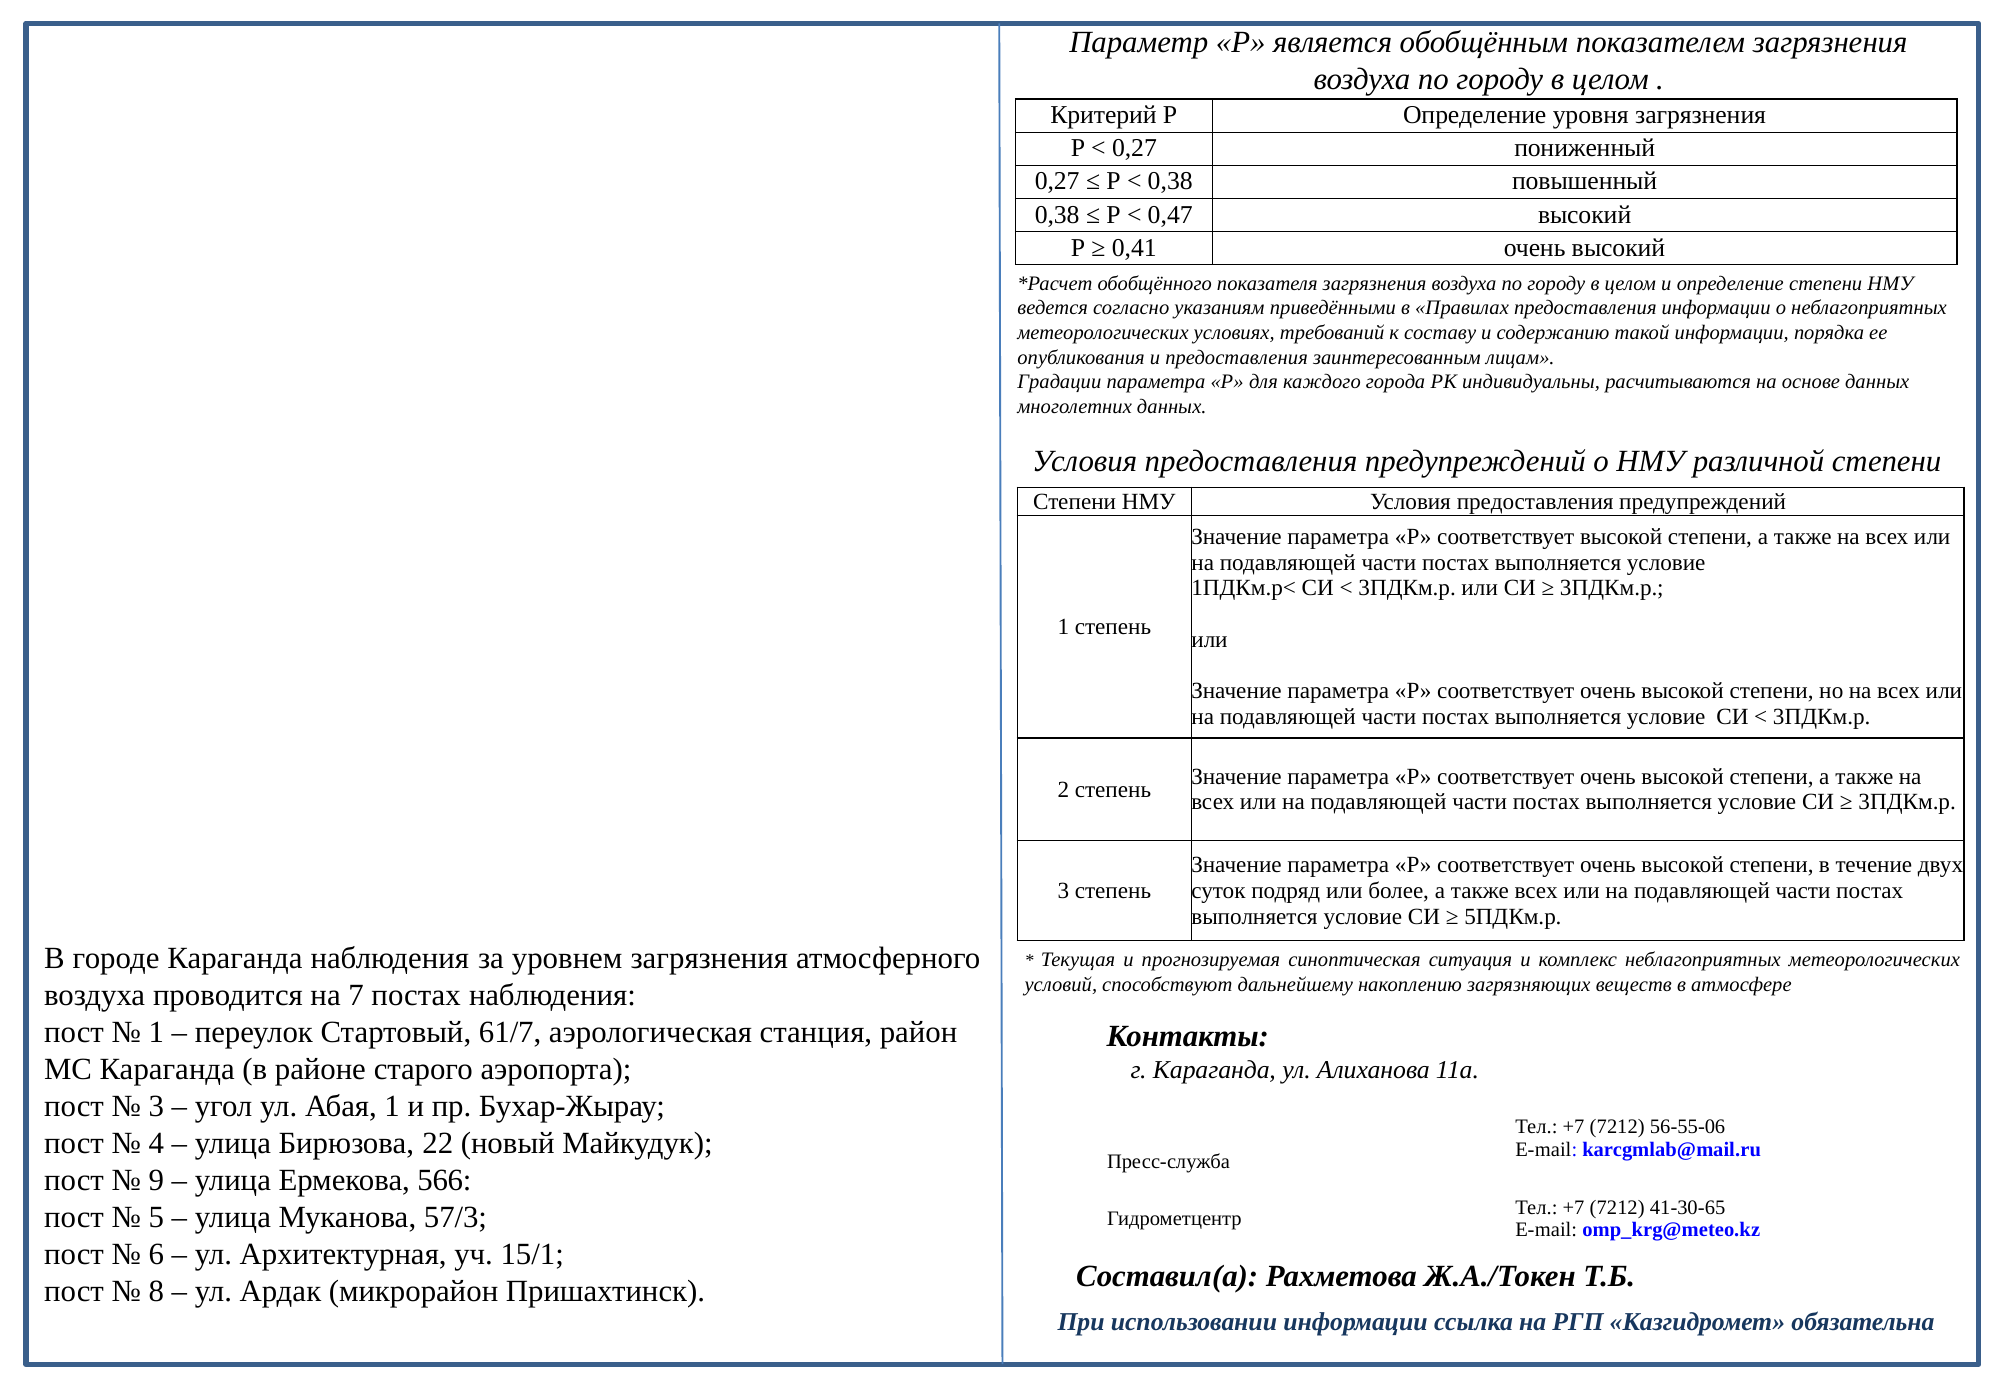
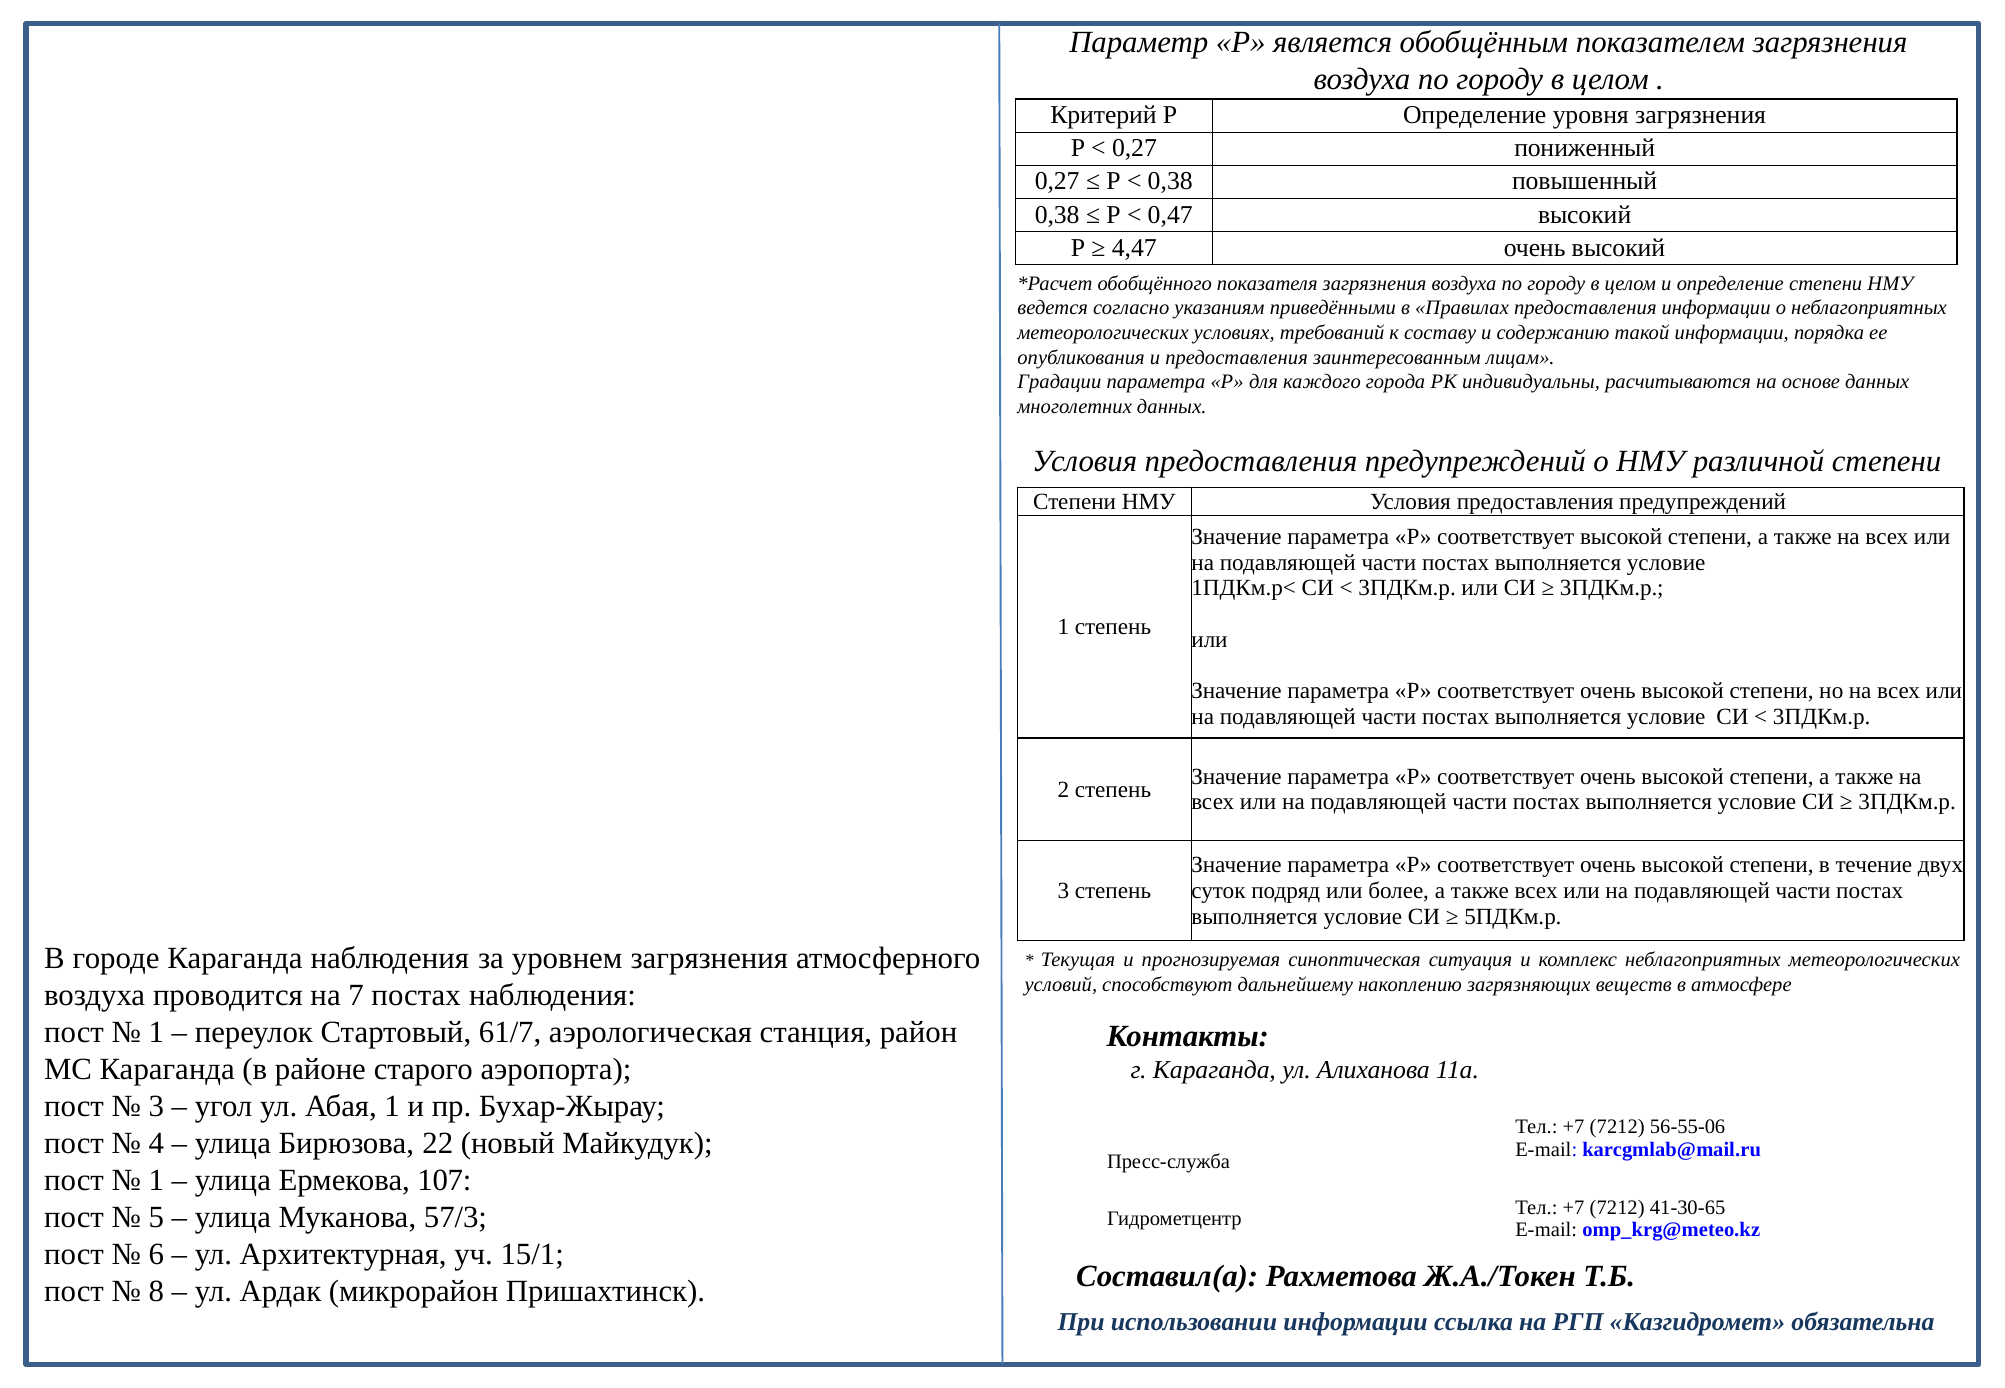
0,41: 0,41 -> 4,47
9 at (156, 1180): 9 -> 1
566: 566 -> 107
